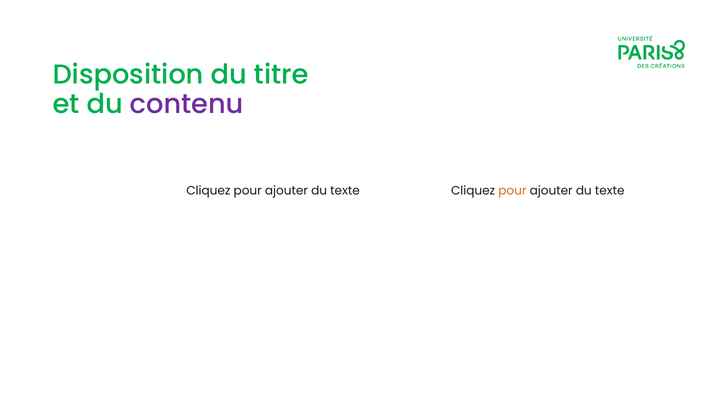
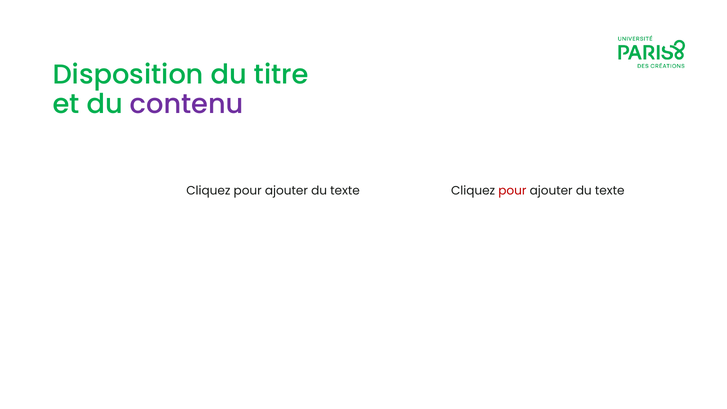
pour at (512, 191) colour: orange -> red
